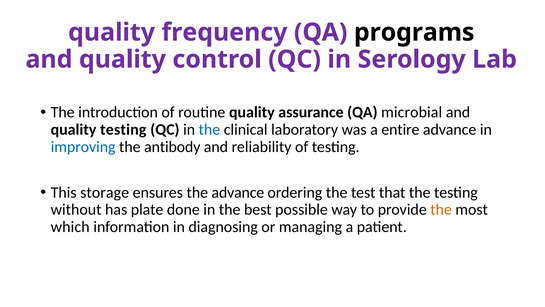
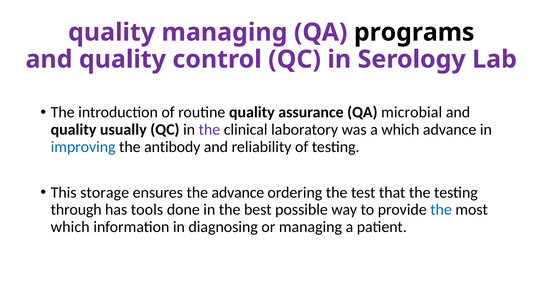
quality frequency: frequency -> managing
quality testing: testing -> usually
the at (209, 129) colour: blue -> purple
a entire: entire -> which
without: without -> through
plate: plate -> tools
the at (441, 209) colour: orange -> blue
